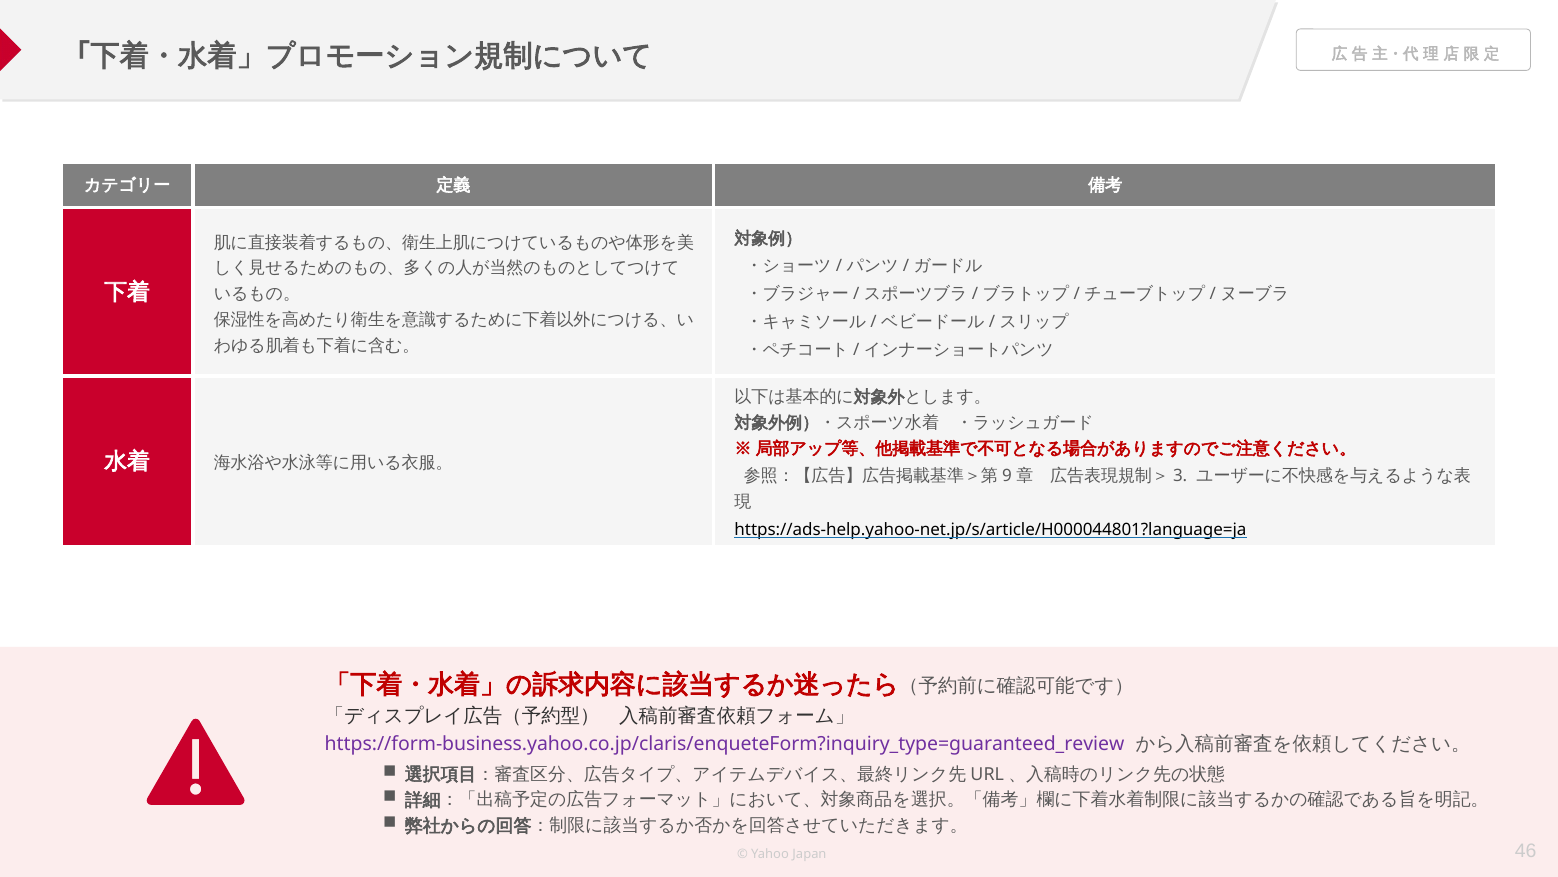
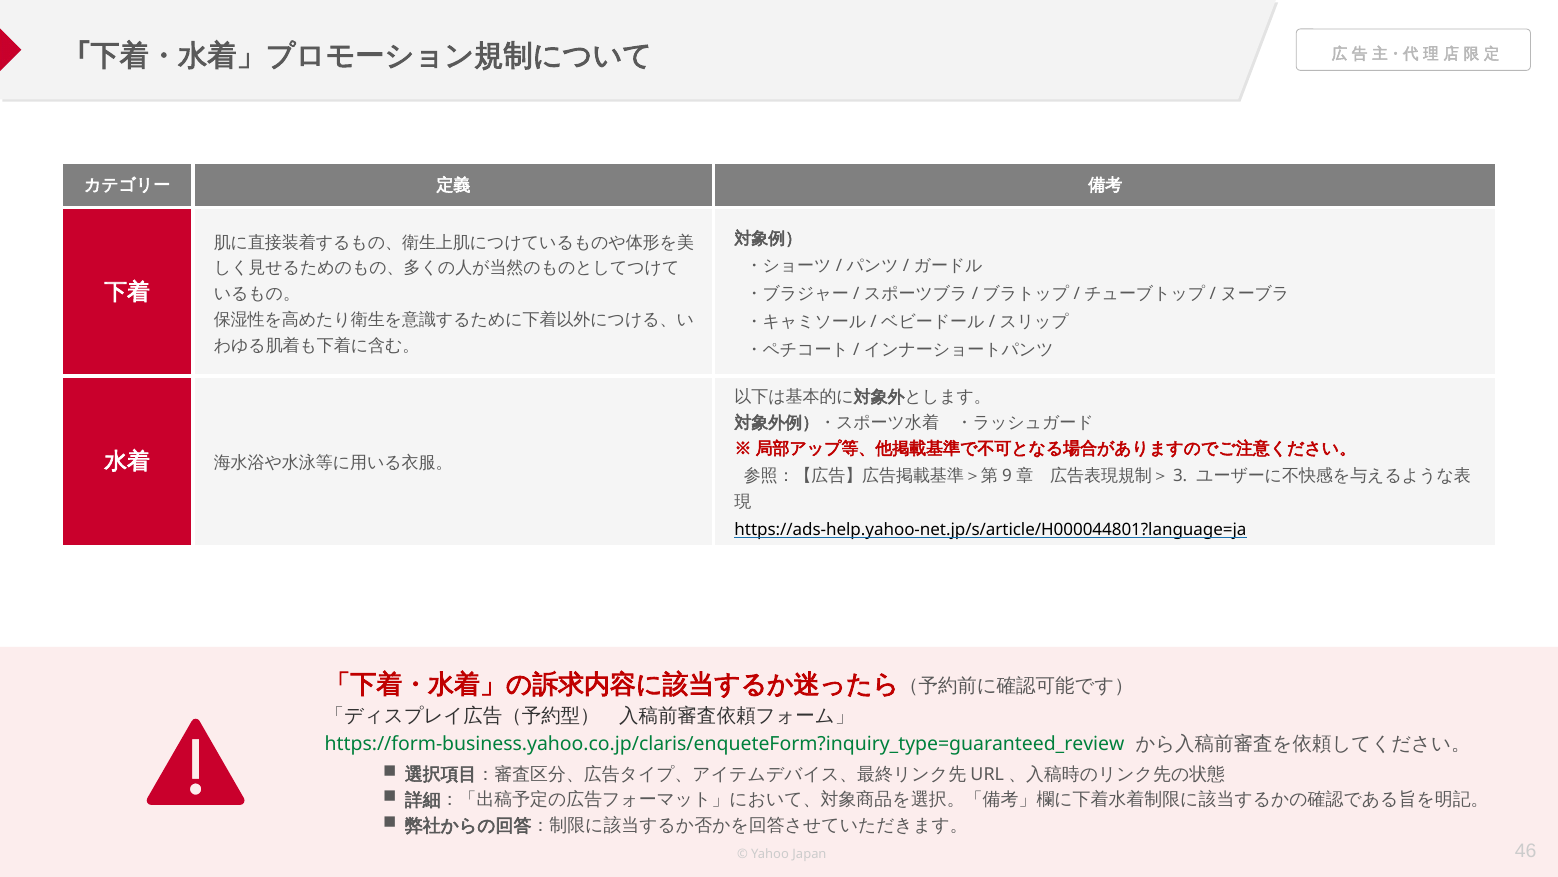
https://form-business.yahoo.co.jp/claris/enqueteForm?inquiry_type=guaranteed_review colour: purple -> green
